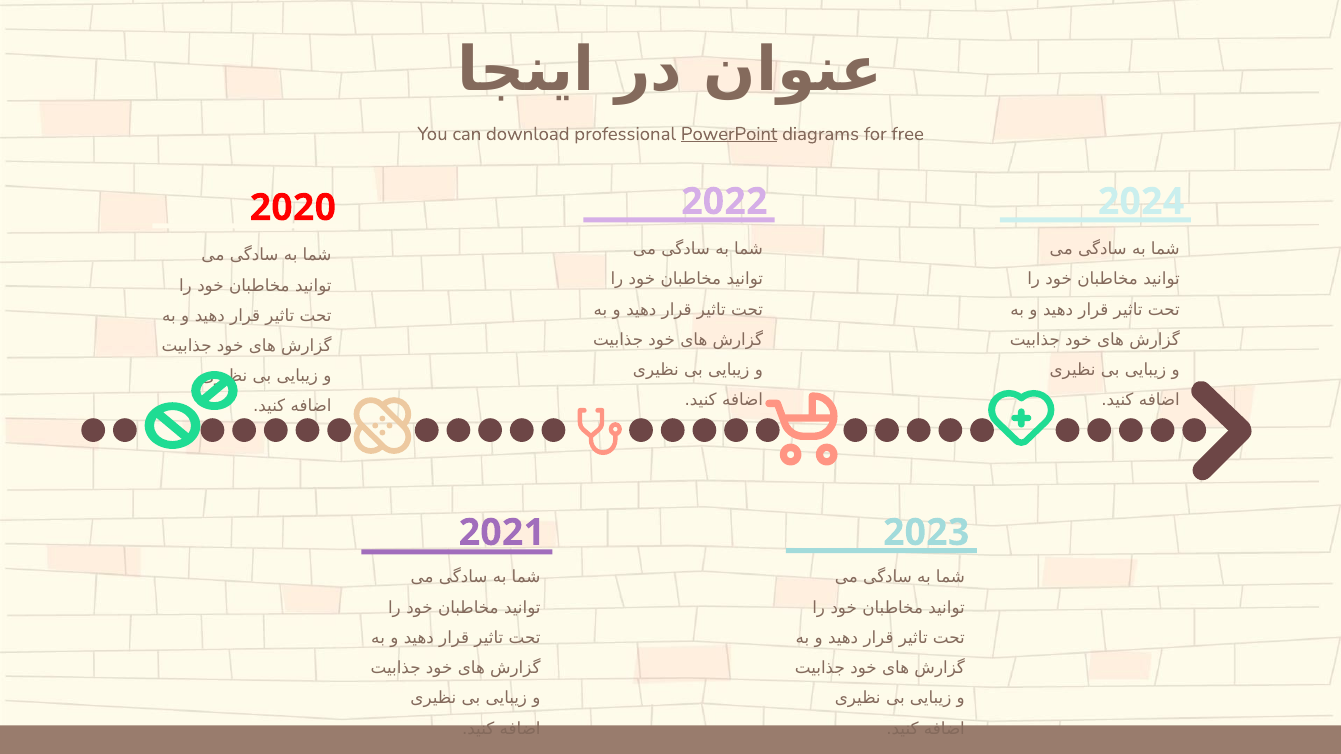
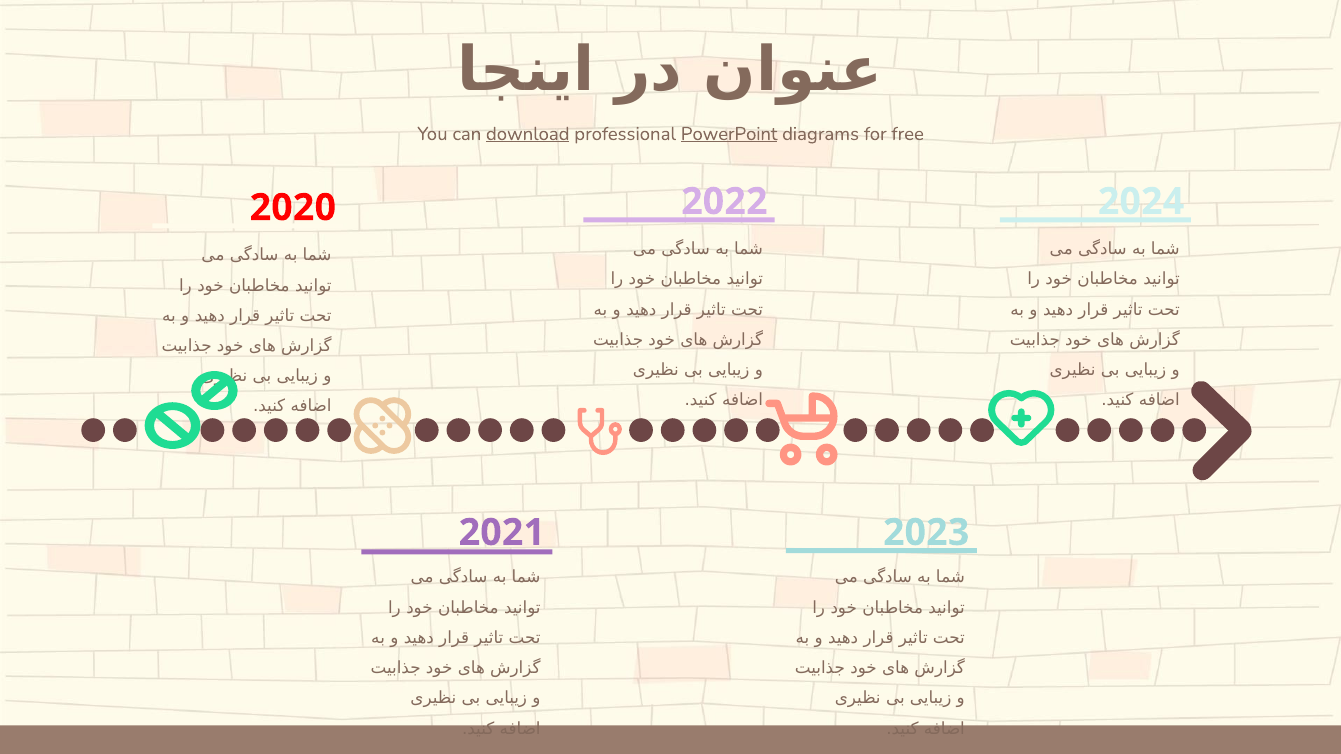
download underline: none -> present
